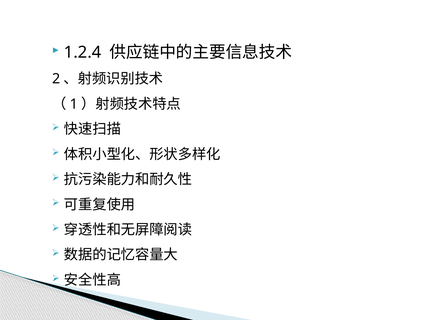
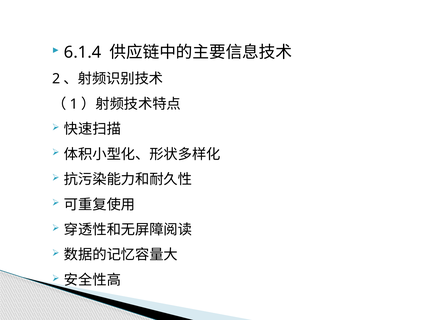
1.2.4: 1.2.4 -> 6.1.4
